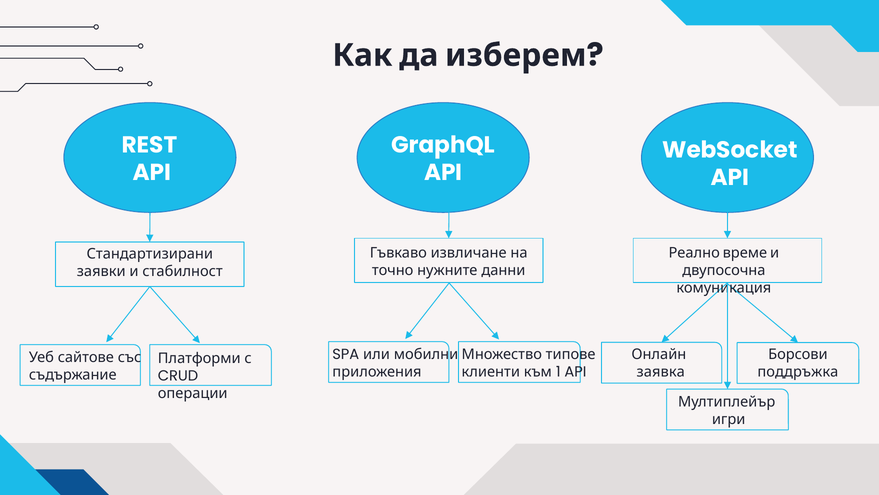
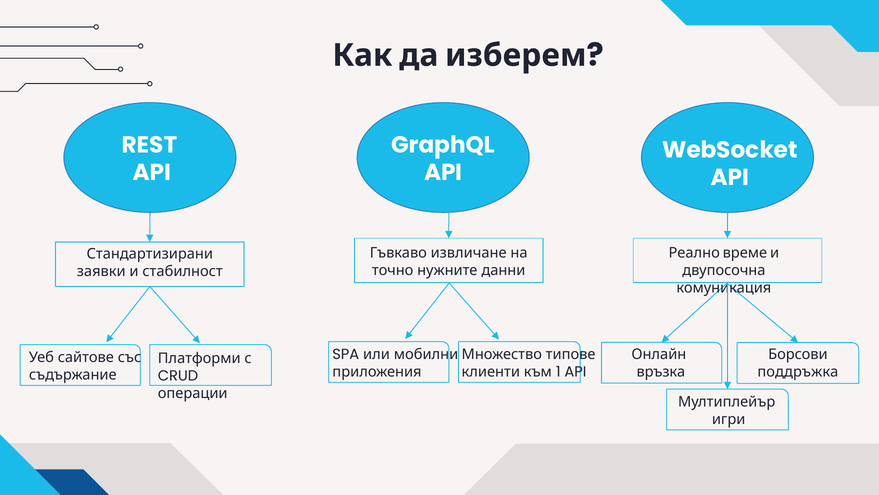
заявка: заявка -> връзка
